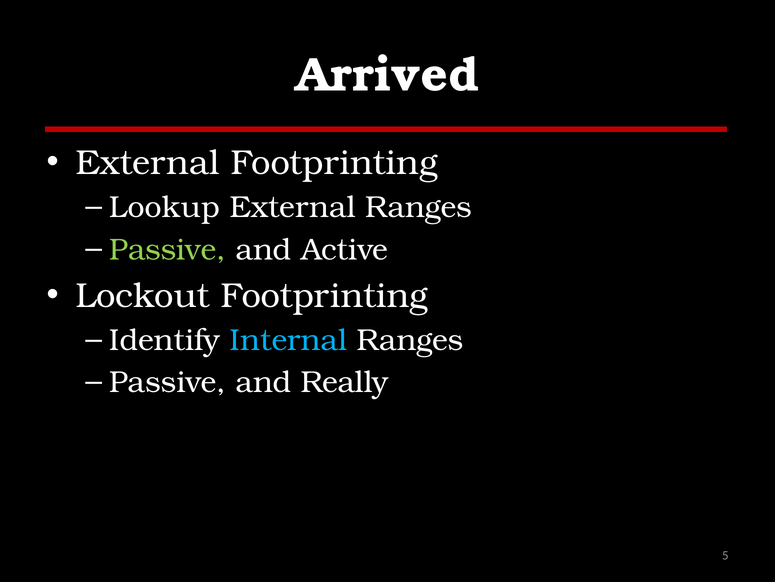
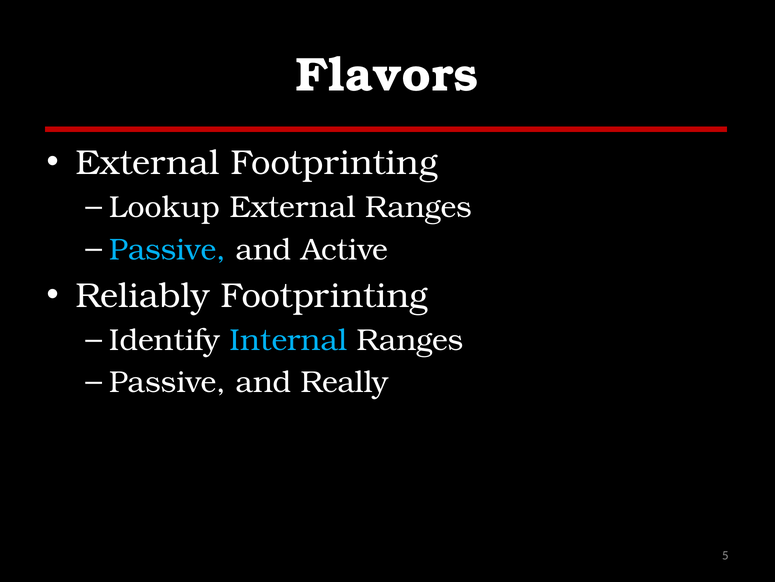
Arrived: Arrived -> Flavors
Passive at (168, 249) colour: light green -> light blue
Lockout: Lockout -> Reliably
